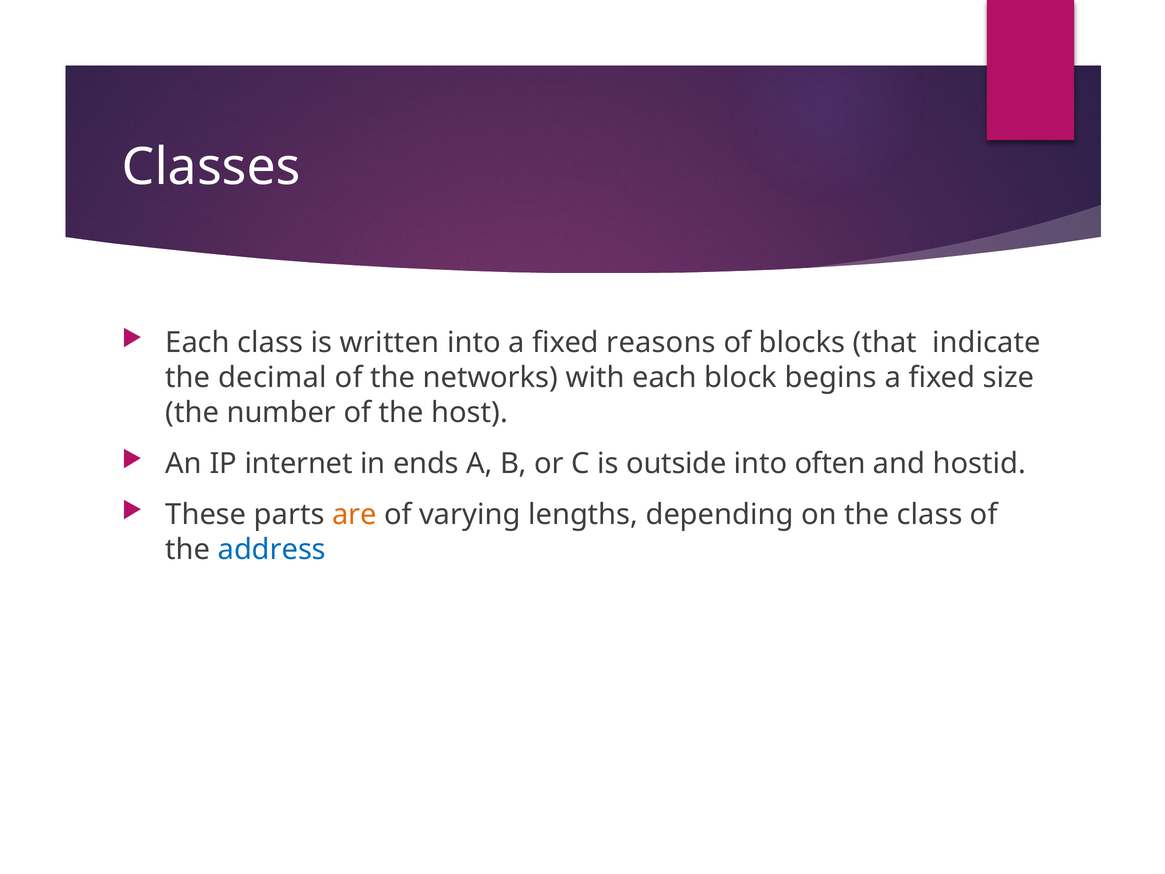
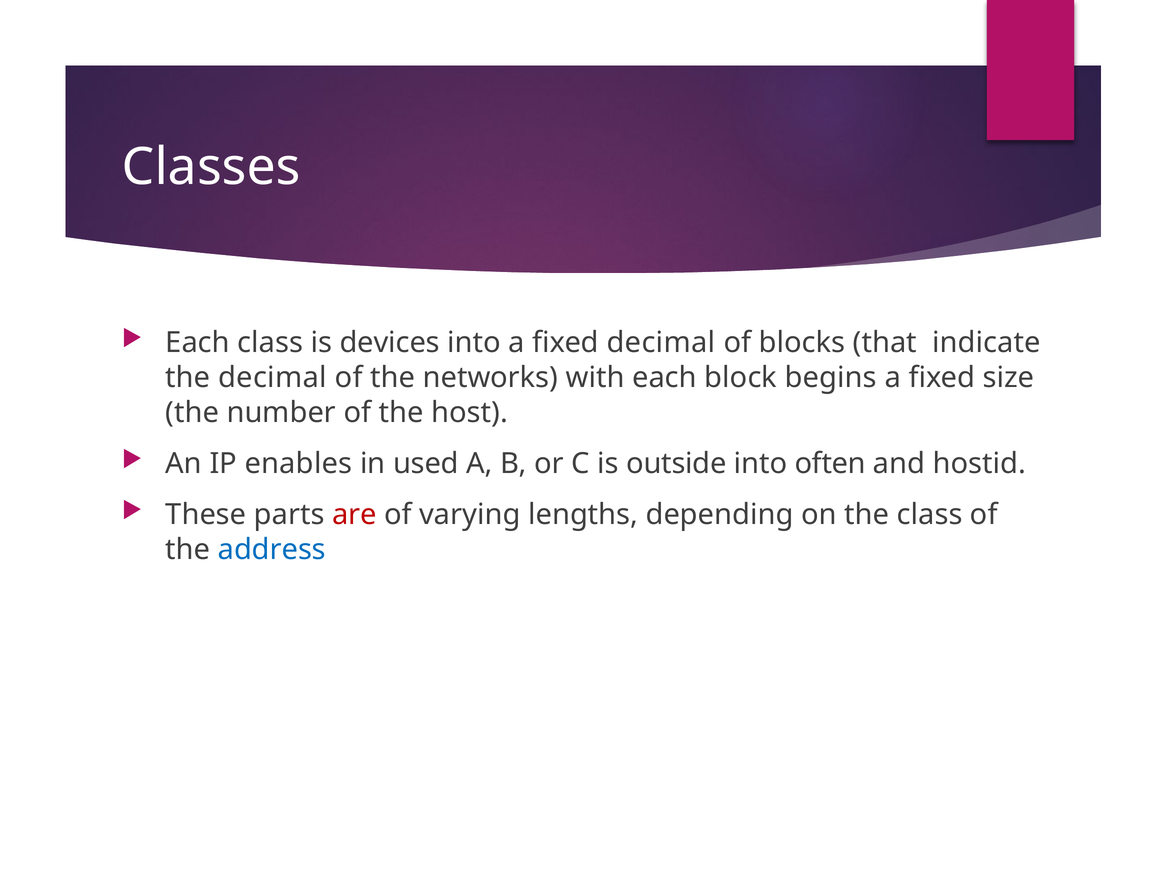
written: written -> devices
fixed reasons: reasons -> decimal
internet: internet -> enables
ends: ends -> used
are colour: orange -> red
